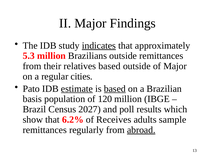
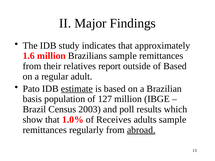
indicates underline: present -> none
5.3: 5.3 -> 1.6
Brazilians outside: outside -> sample
relatives based: based -> report
of Major: Major -> Based
cities: cities -> adult
based at (115, 89) underline: present -> none
120: 120 -> 127
2027: 2027 -> 2003
6.2%: 6.2% -> 1.0%
